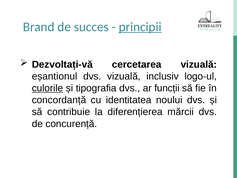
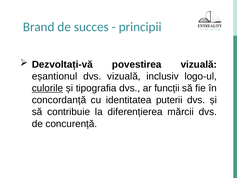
principii underline: present -> none
cercetarea: cercetarea -> povestirea
noului: noului -> puterii
